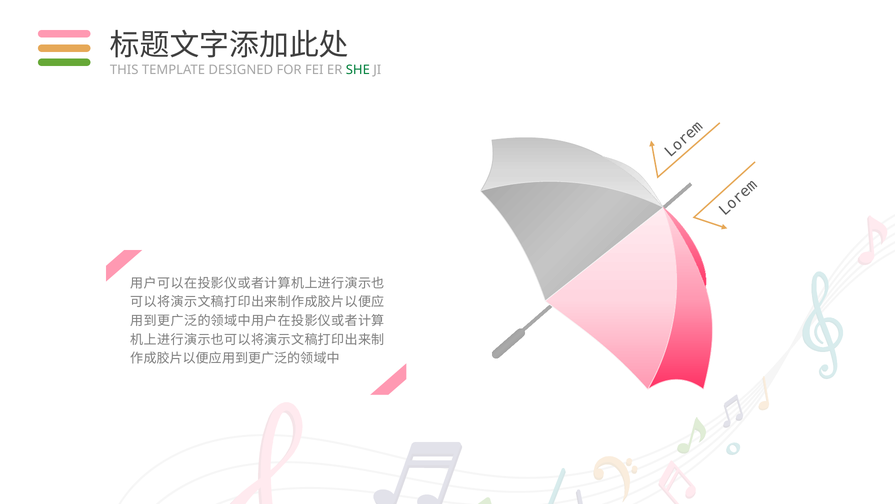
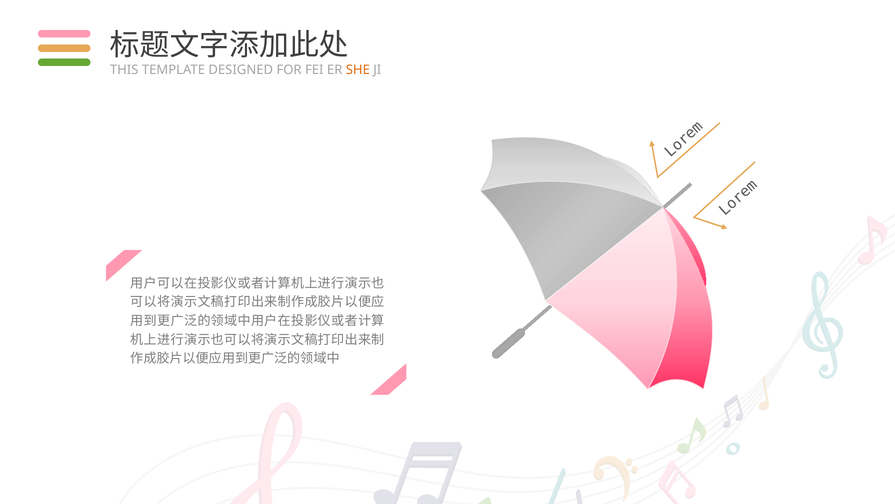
SHE colour: green -> orange
